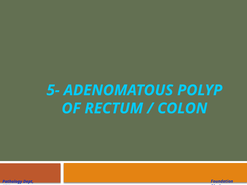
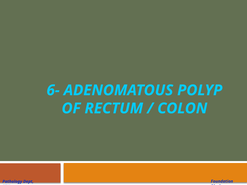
5-: 5- -> 6-
